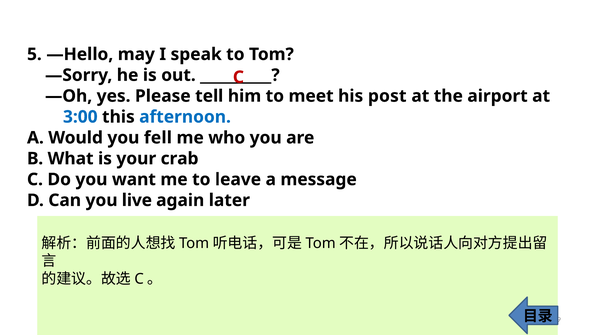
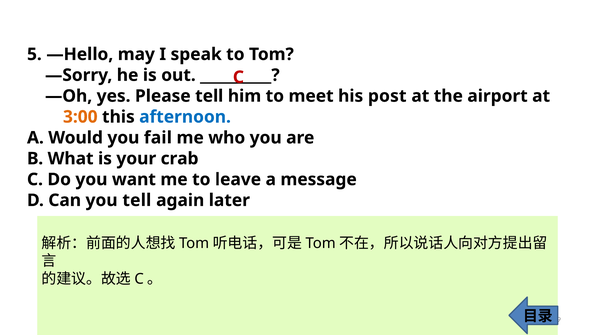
3:00 colour: blue -> orange
fell: fell -> fail
you live: live -> tell
